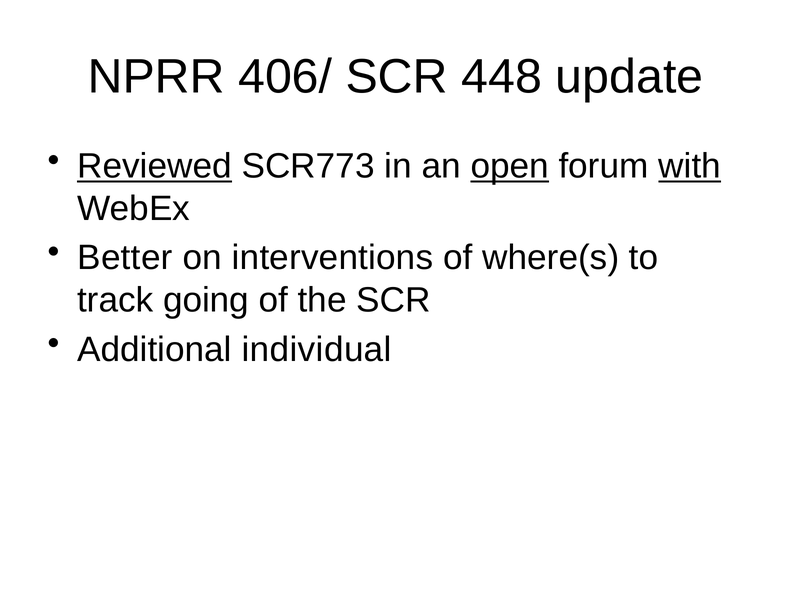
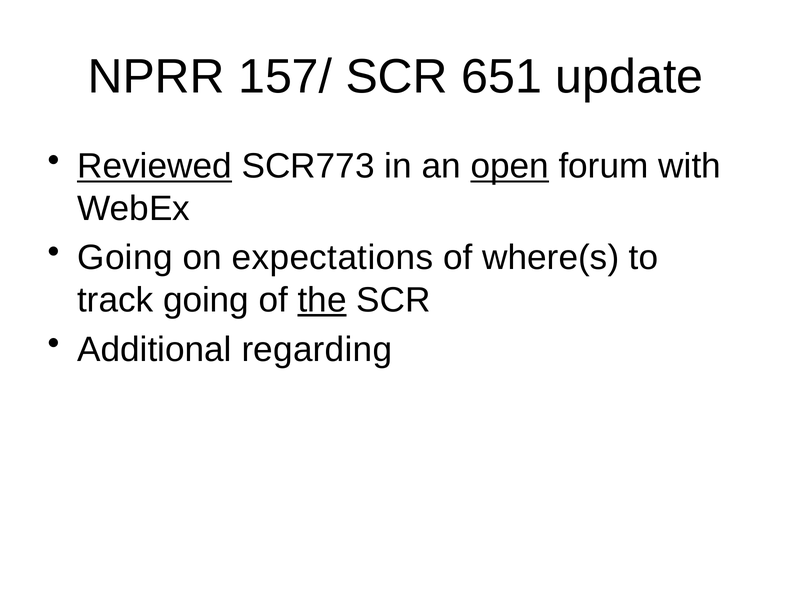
406/: 406/ -> 157/
448: 448 -> 651
with underline: present -> none
Better at (125, 258): Better -> Going
interventions: interventions -> expectations
the underline: none -> present
individual: individual -> regarding
